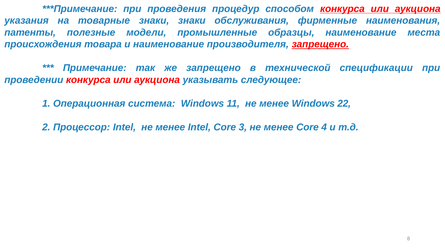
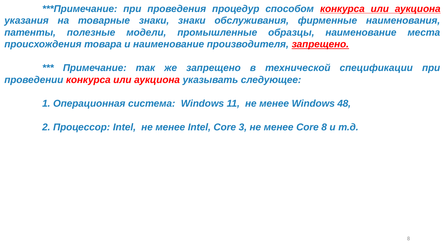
22: 22 -> 48
Core 4: 4 -> 8
